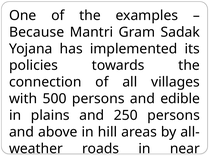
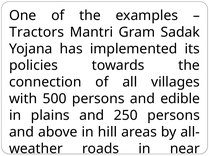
Because: Because -> Tractors
